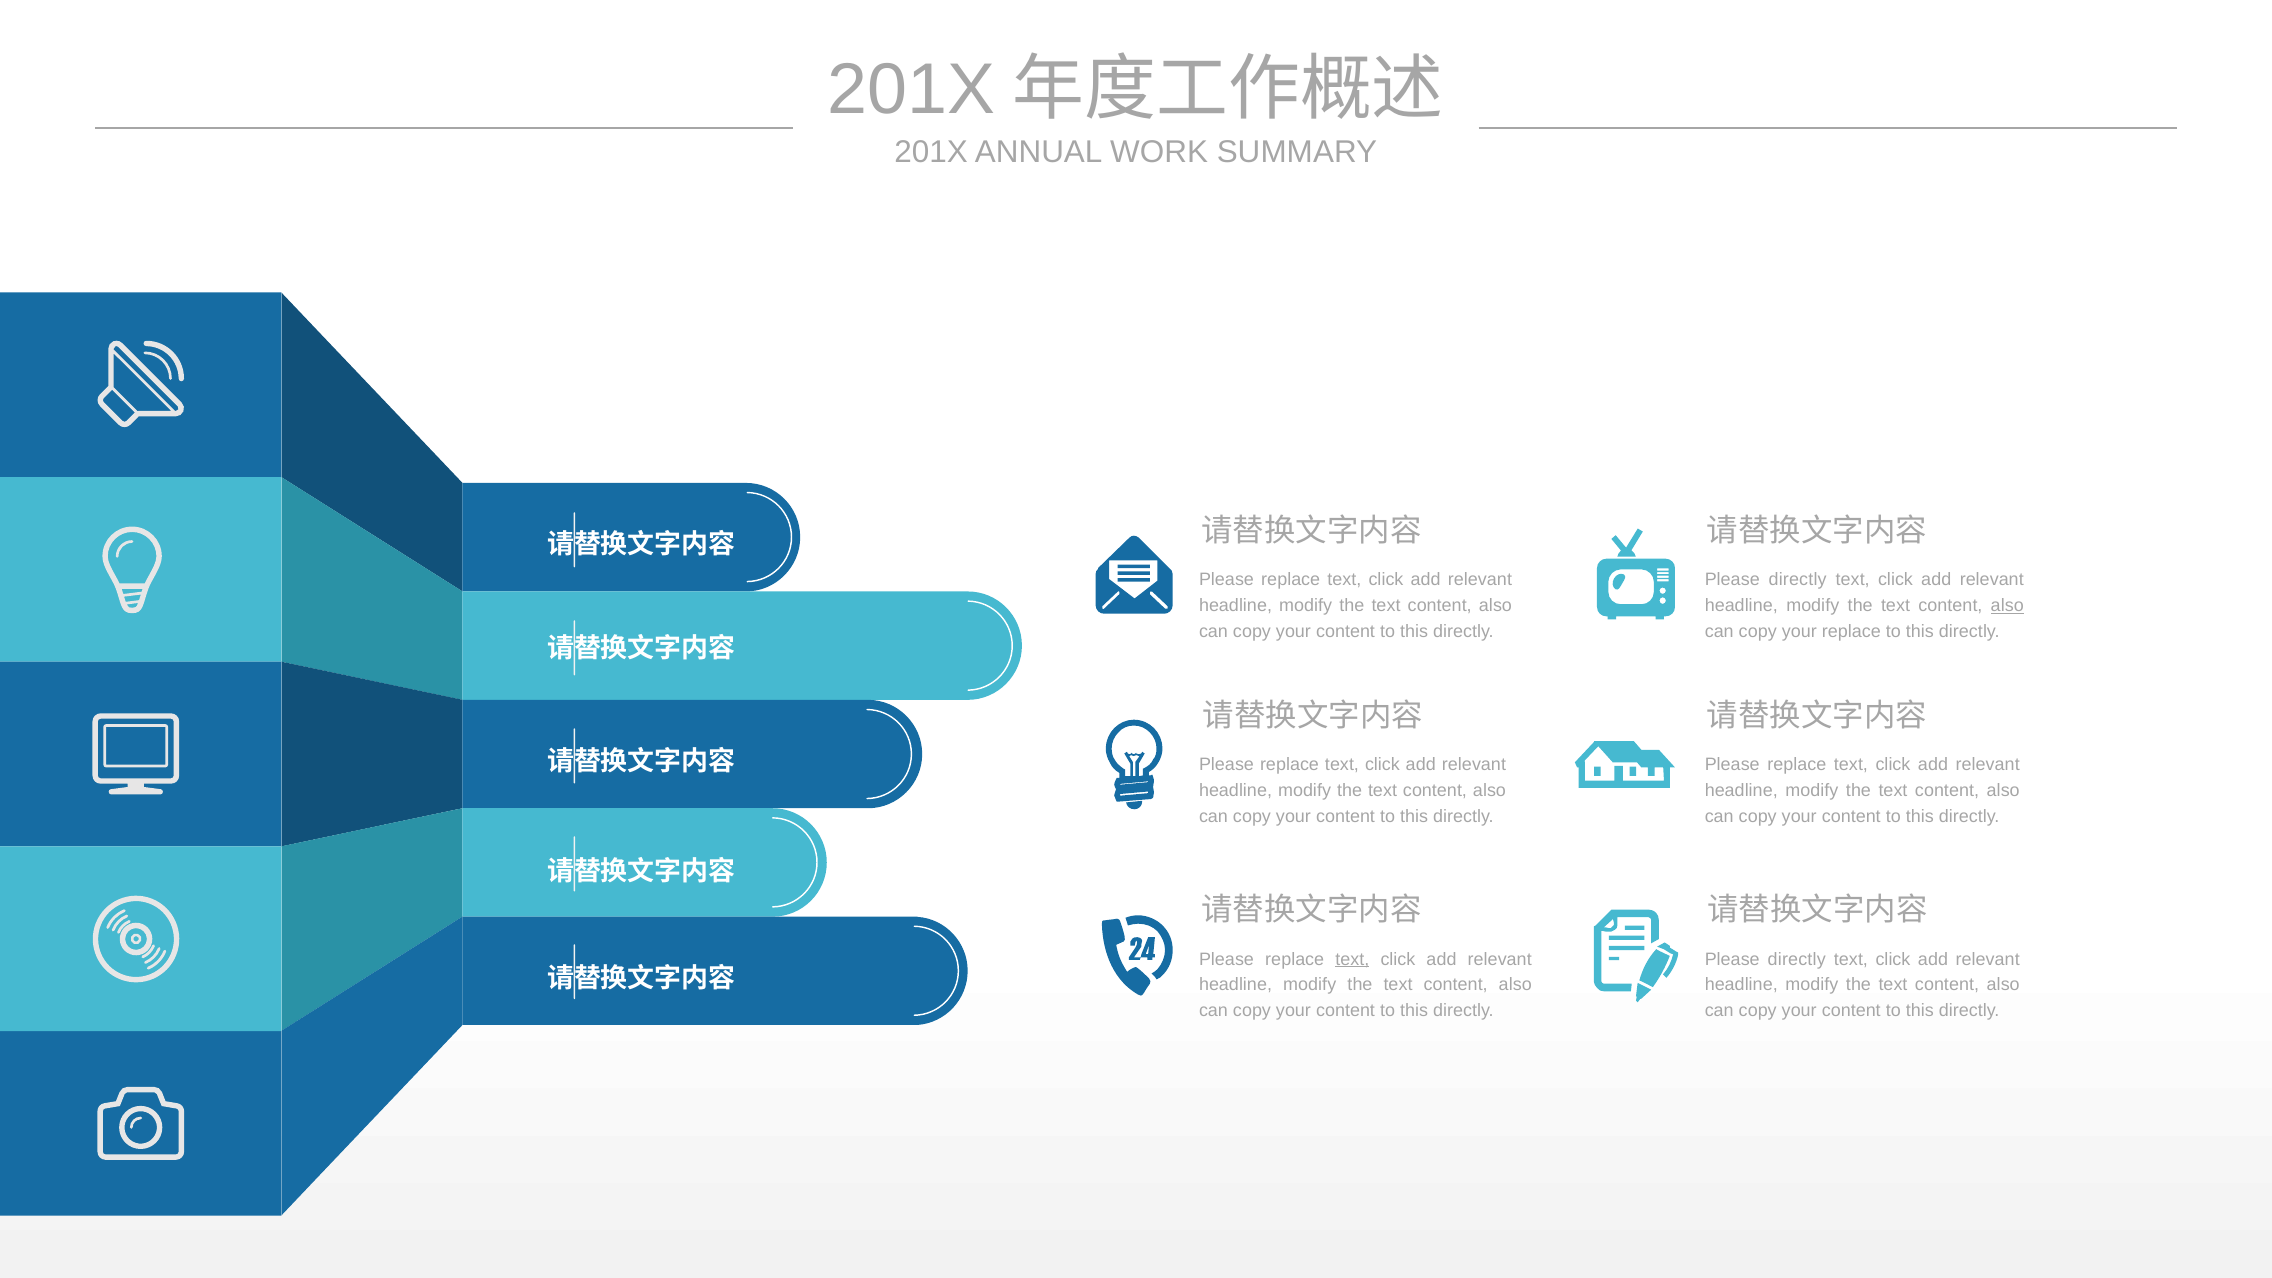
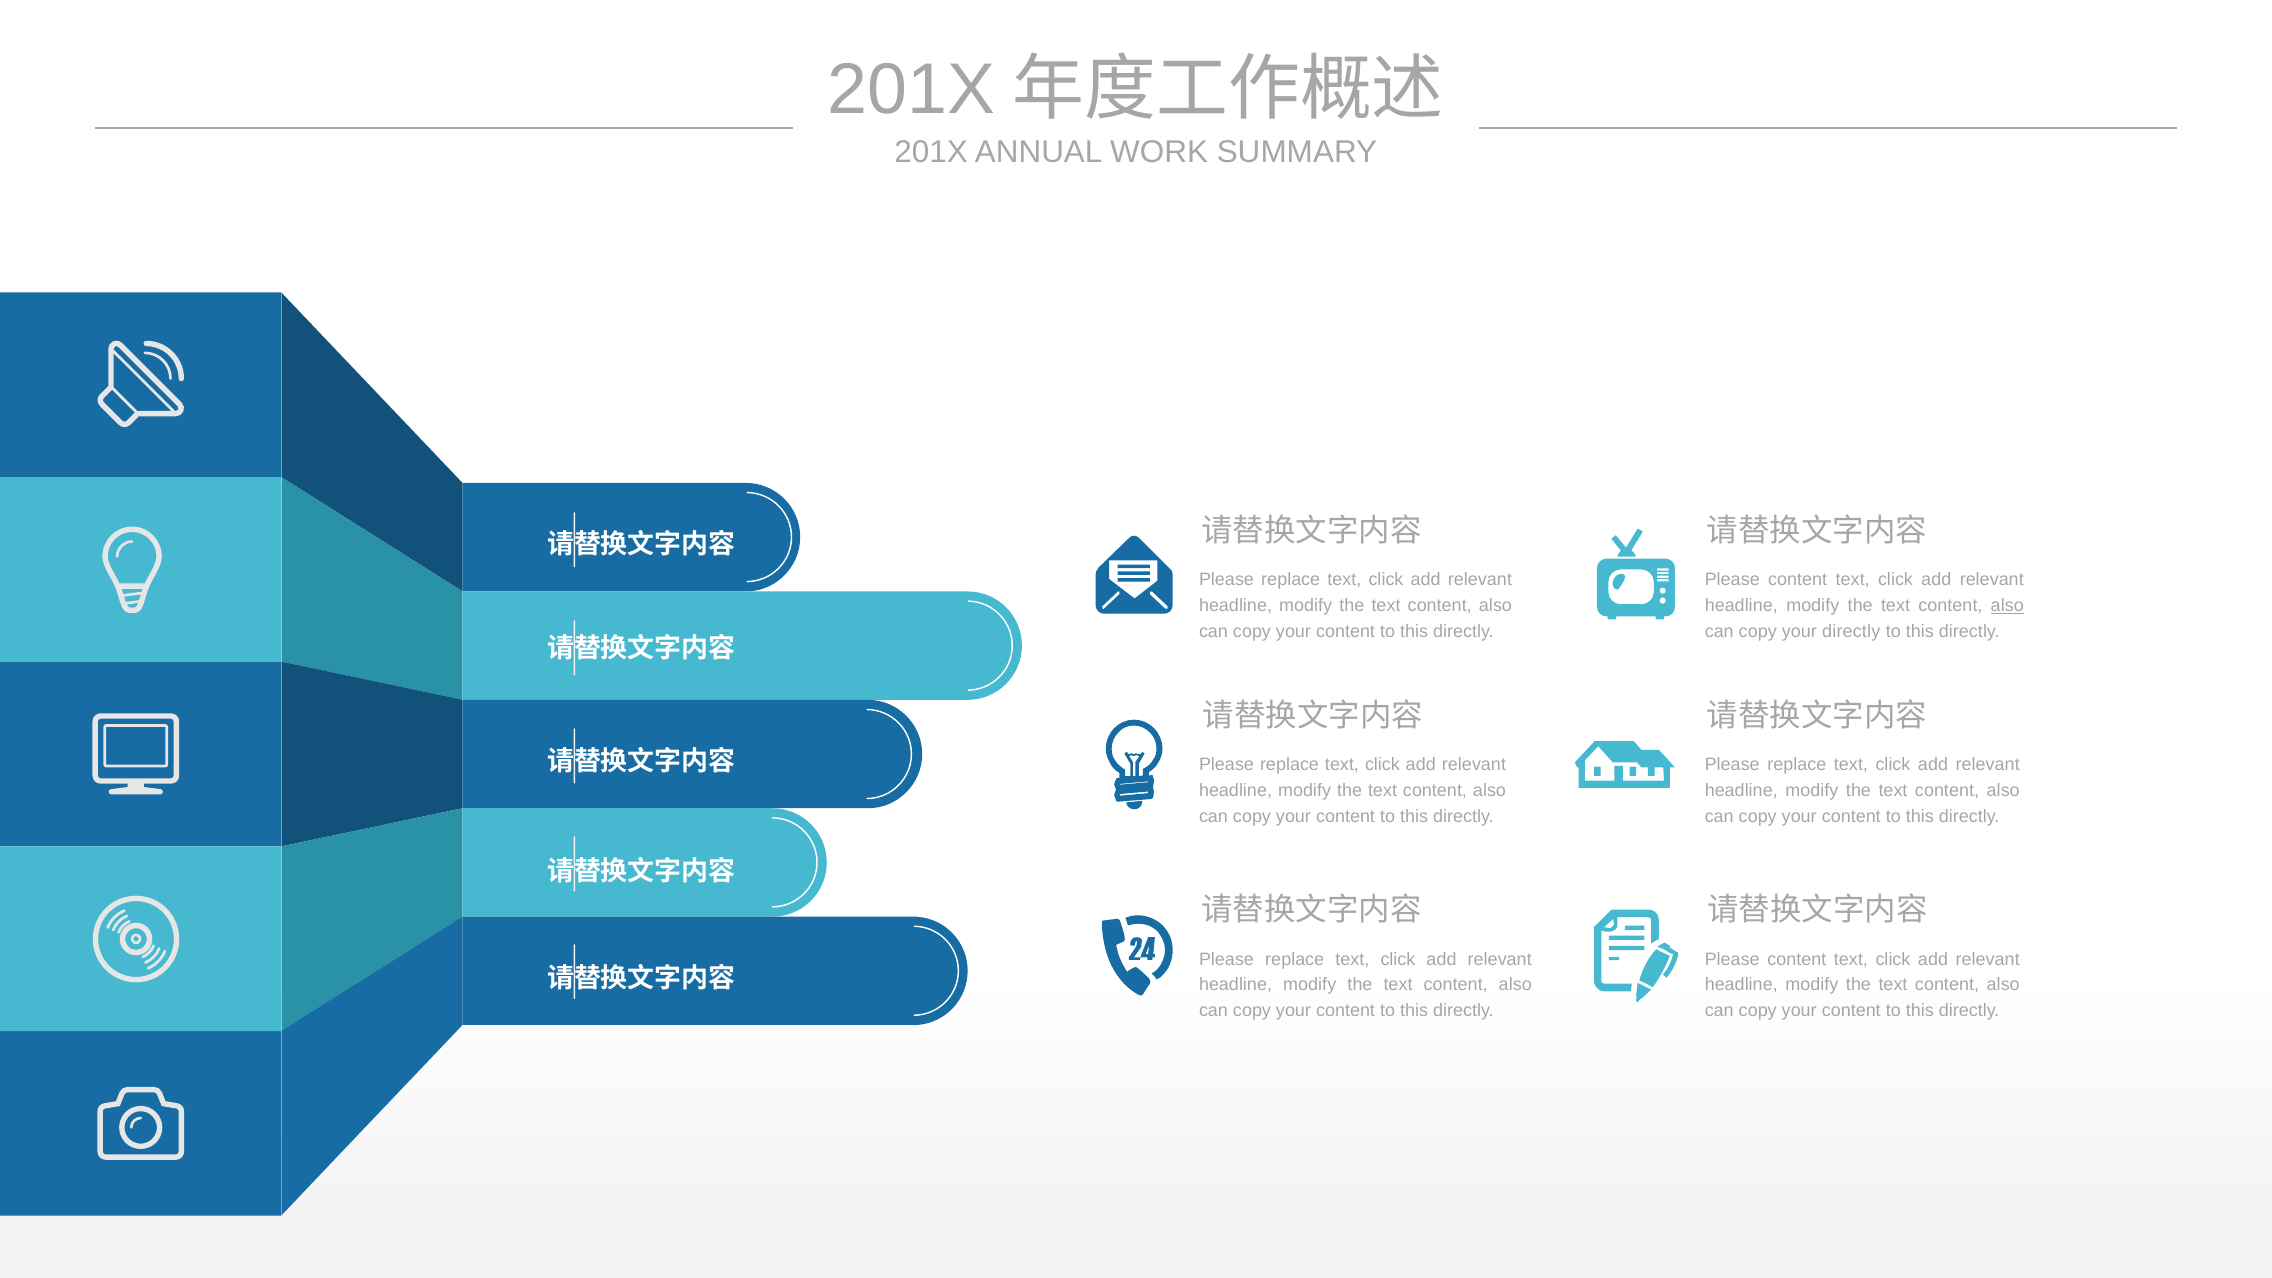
directly at (1798, 580): directly -> content
your replace: replace -> directly
text at (1352, 959) underline: present -> none
directly at (1797, 959): directly -> content
